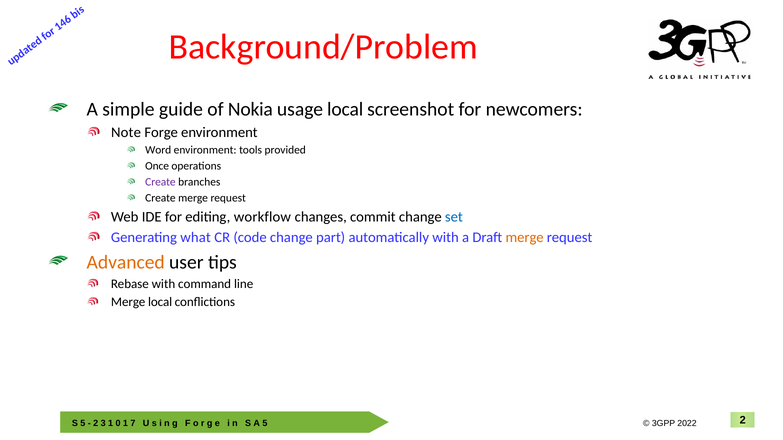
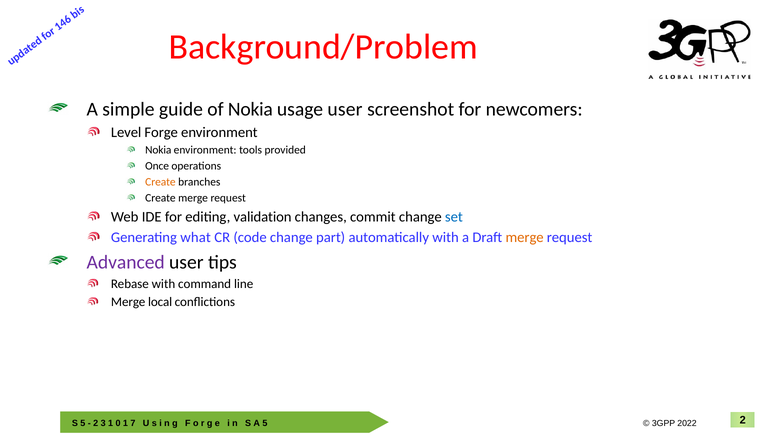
usage local: local -> user
Note: Note -> Level
Word at (158, 150): Word -> Nokia
Create at (160, 182) colour: purple -> orange
workflow: workflow -> validation
Advanced colour: orange -> purple
